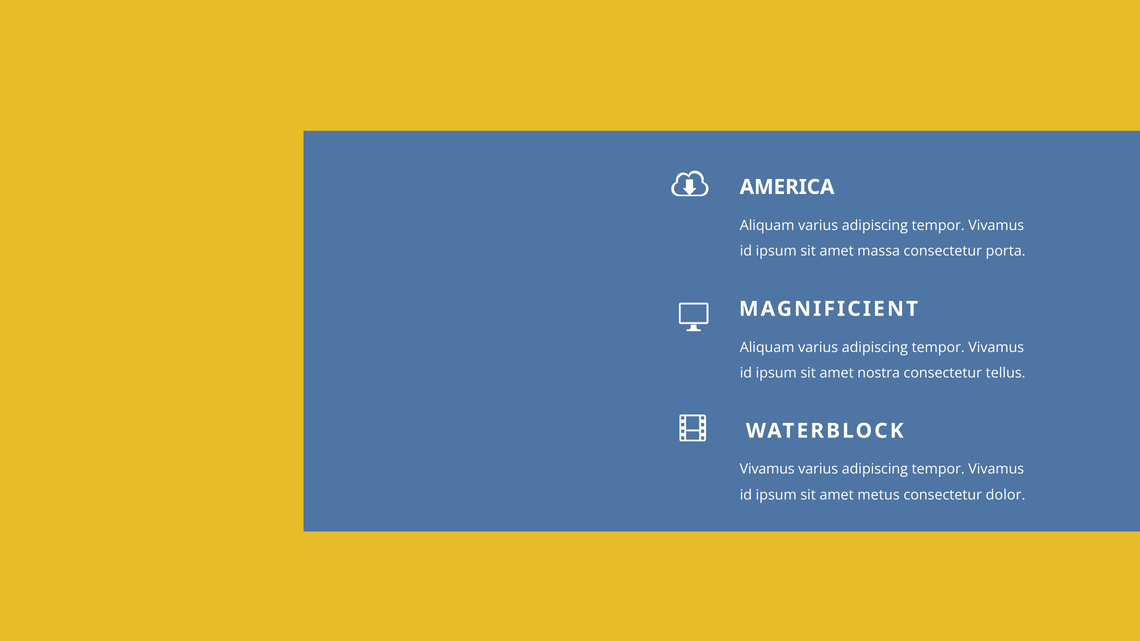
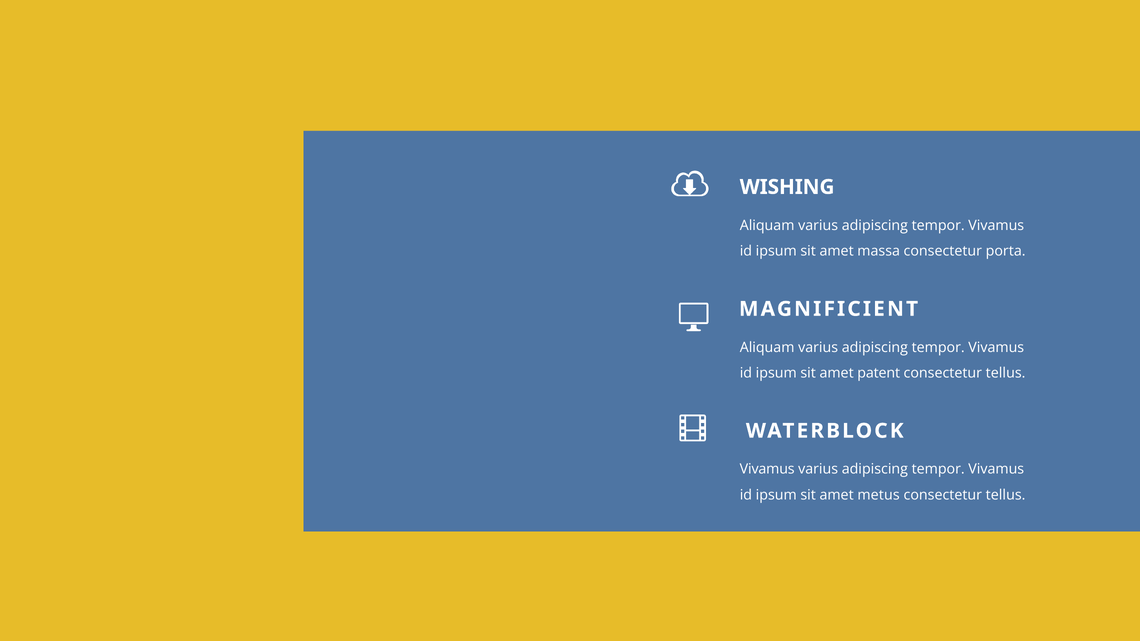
AMERICA: AMERICA -> WISHING
nostra: nostra -> patent
dolor at (1006, 495): dolor -> tellus
